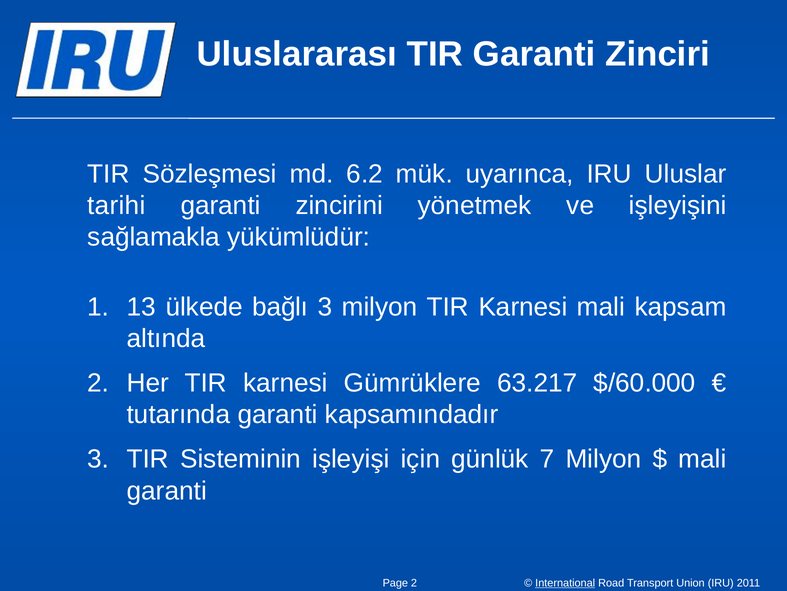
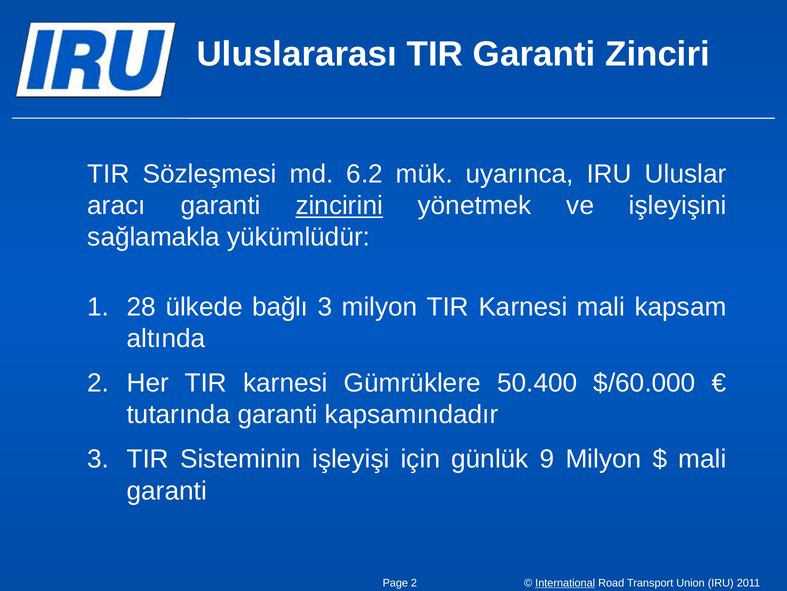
tarihi: tarihi -> aracı
zincirini underline: none -> present
13: 13 -> 28
63.217: 63.217 -> 50.400
7: 7 -> 9
